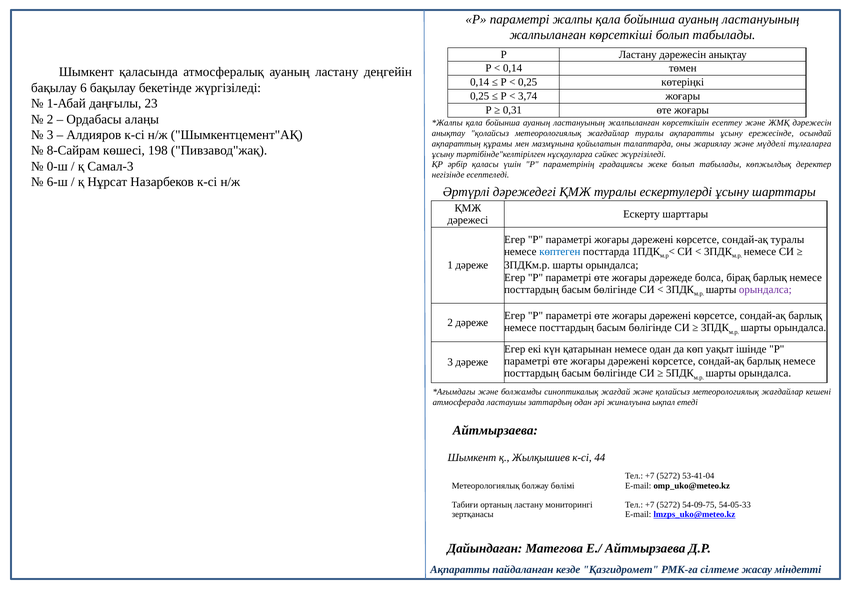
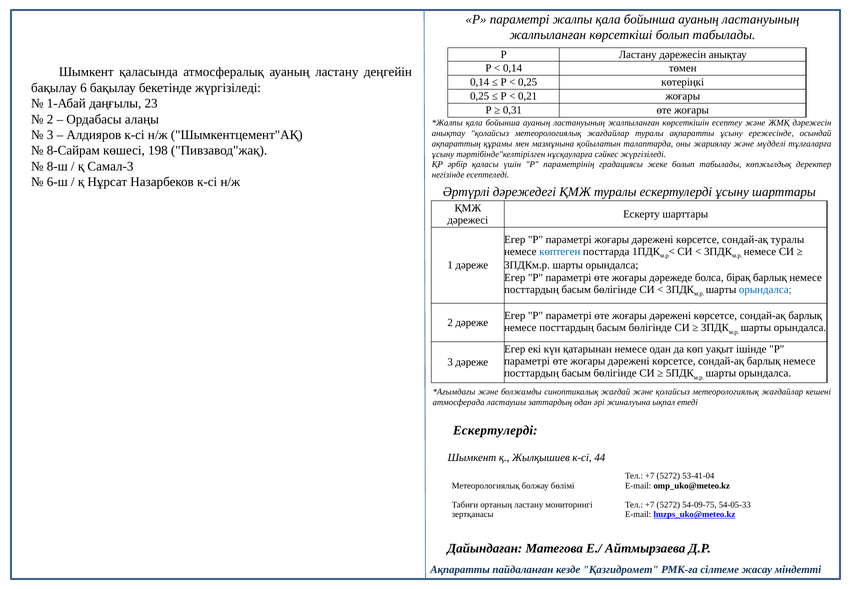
3,74: 3,74 -> 0,21
0-ш: 0-ш -> 8-ш
орындалса at (765, 290) colour: purple -> blue
Айтмырзаева at (495, 431): Айтмырзаева -> Ескертулерді
